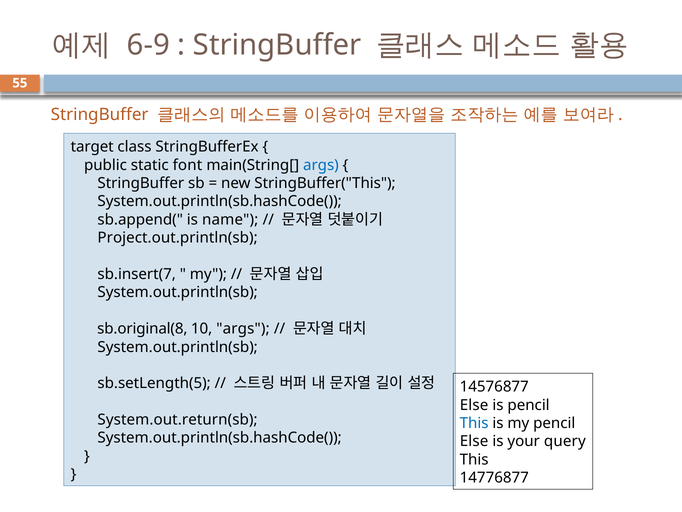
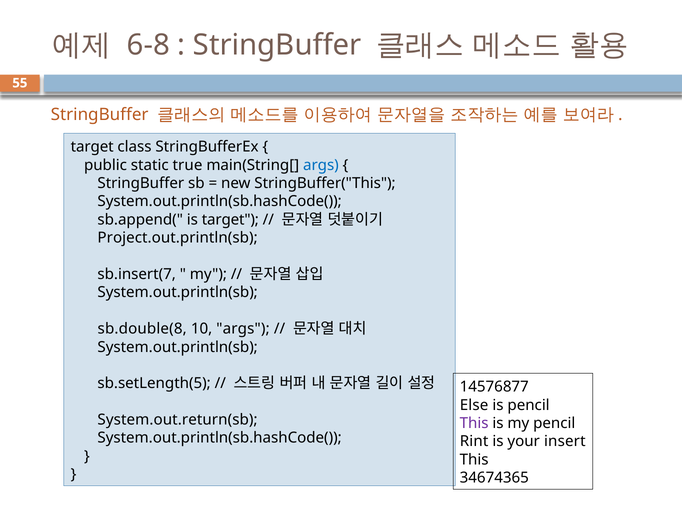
6-9: 6-9 -> 6-8
font: font -> true
is name: name -> target
sb.original(8: sb.original(8 -> sb.double(8
This at (474, 423) colour: blue -> purple
Else at (474, 441): Else -> Rint
query: query -> insert
14776877: 14776877 -> 34674365
